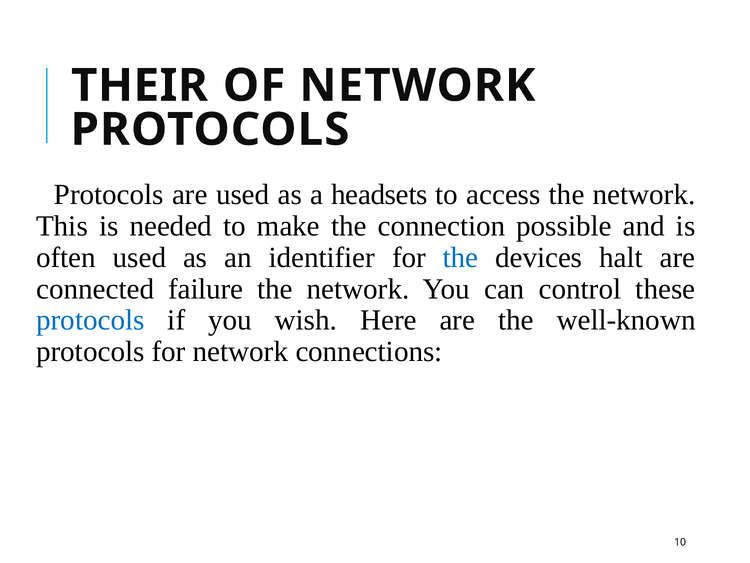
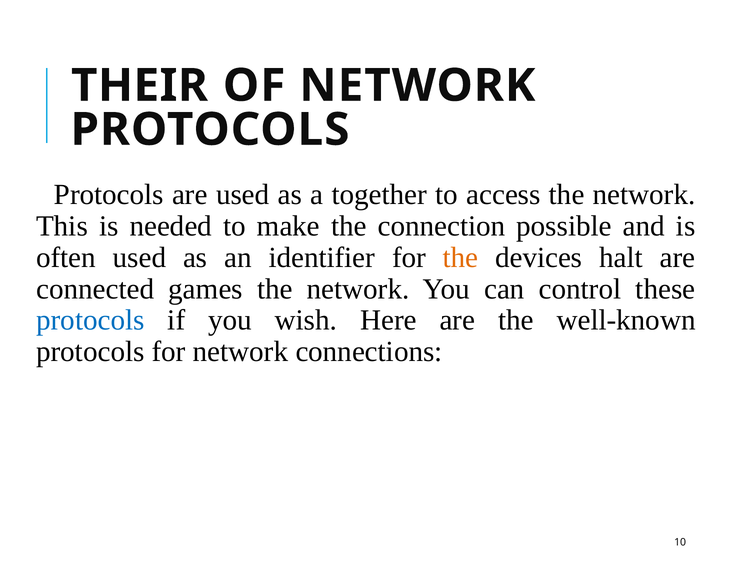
headsets: headsets -> together
the at (461, 257) colour: blue -> orange
failure: failure -> games
